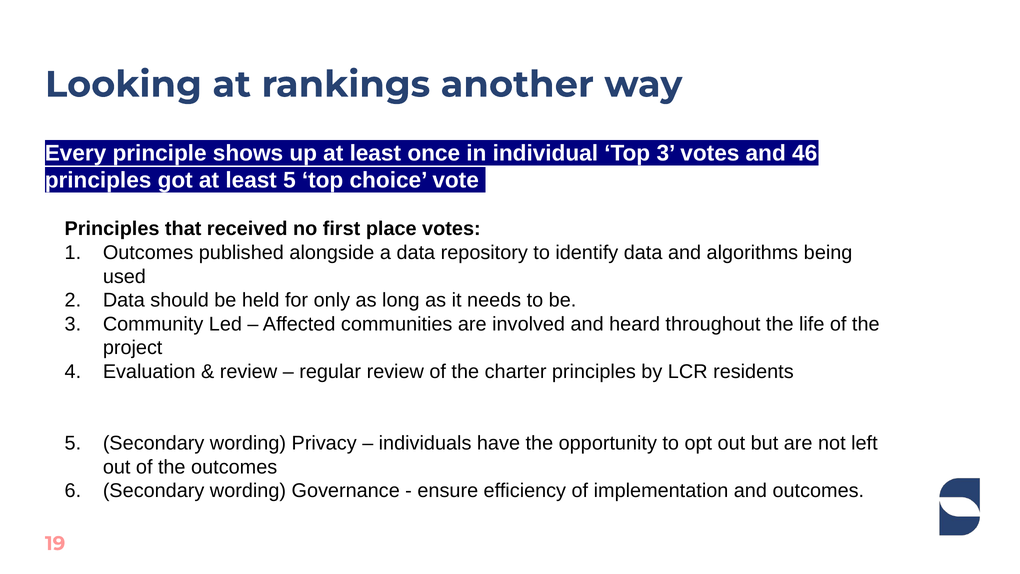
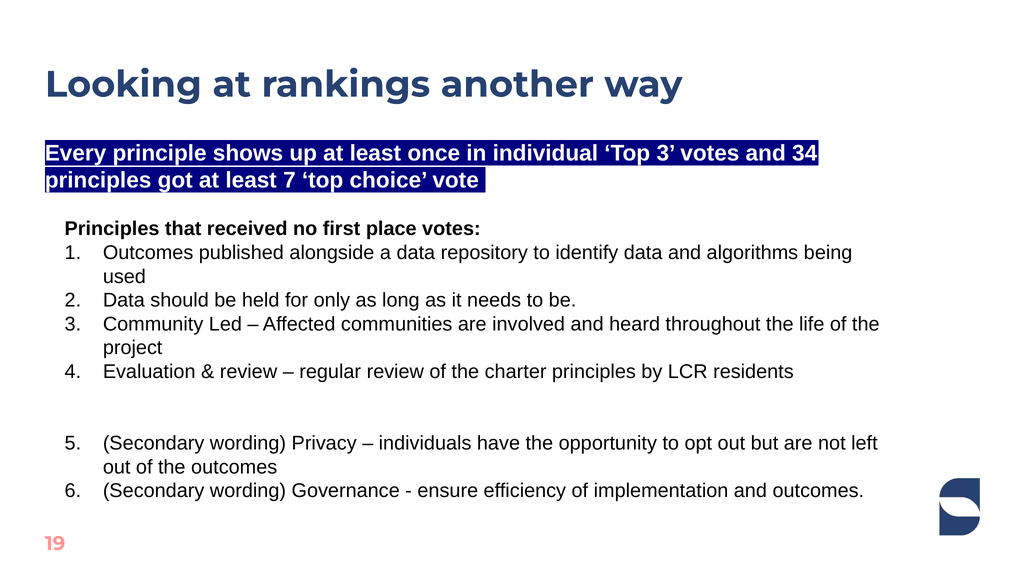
46: 46 -> 34
least 5: 5 -> 7
